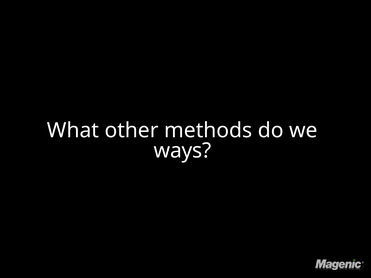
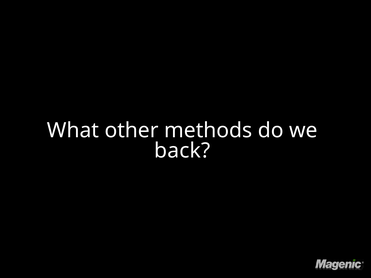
ways: ways -> back
